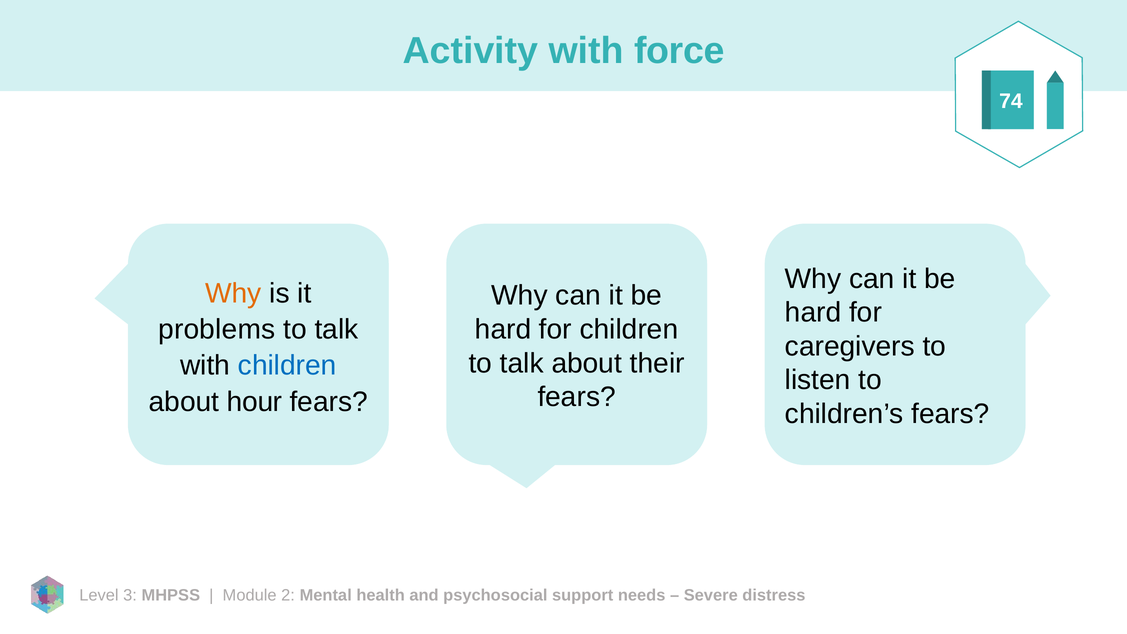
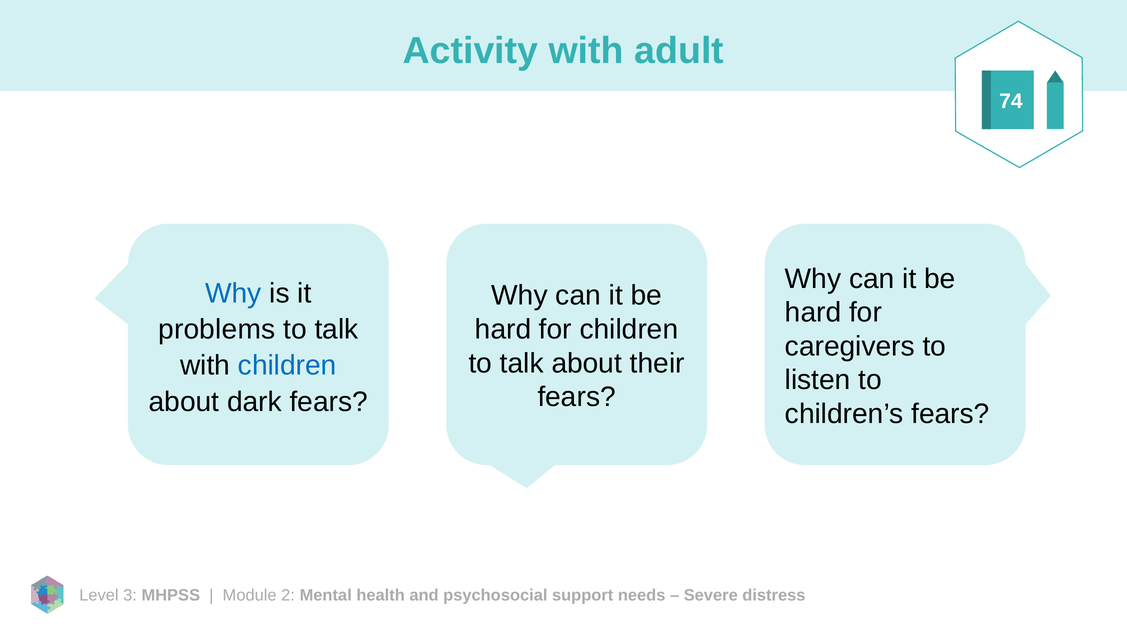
force: force -> adult
Why at (233, 293) colour: orange -> blue
hour: hour -> dark
